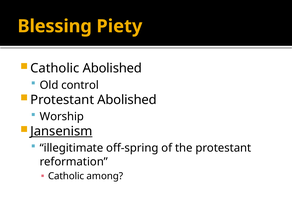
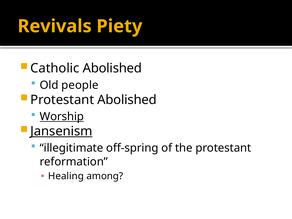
Blessing: Blessing -> Revivals
control: control -> people
Worship underline: none -> present
Catholic at (66, 176): Catholic -> Healing
